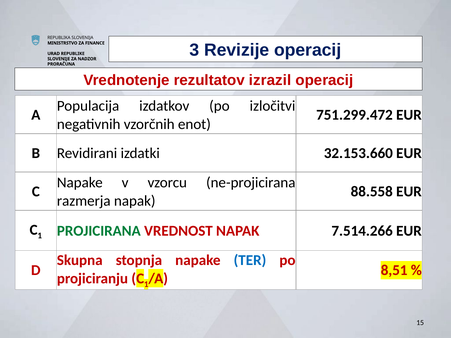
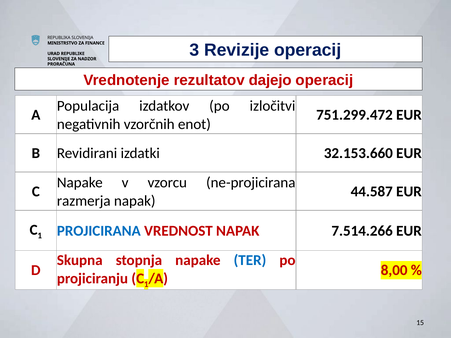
izrazil: izrazil -> dajejo
88.558: 88.558 -> 44.587
PROJICIRANA colour: green -> blue
8,51: 8,51 -> 8,00
